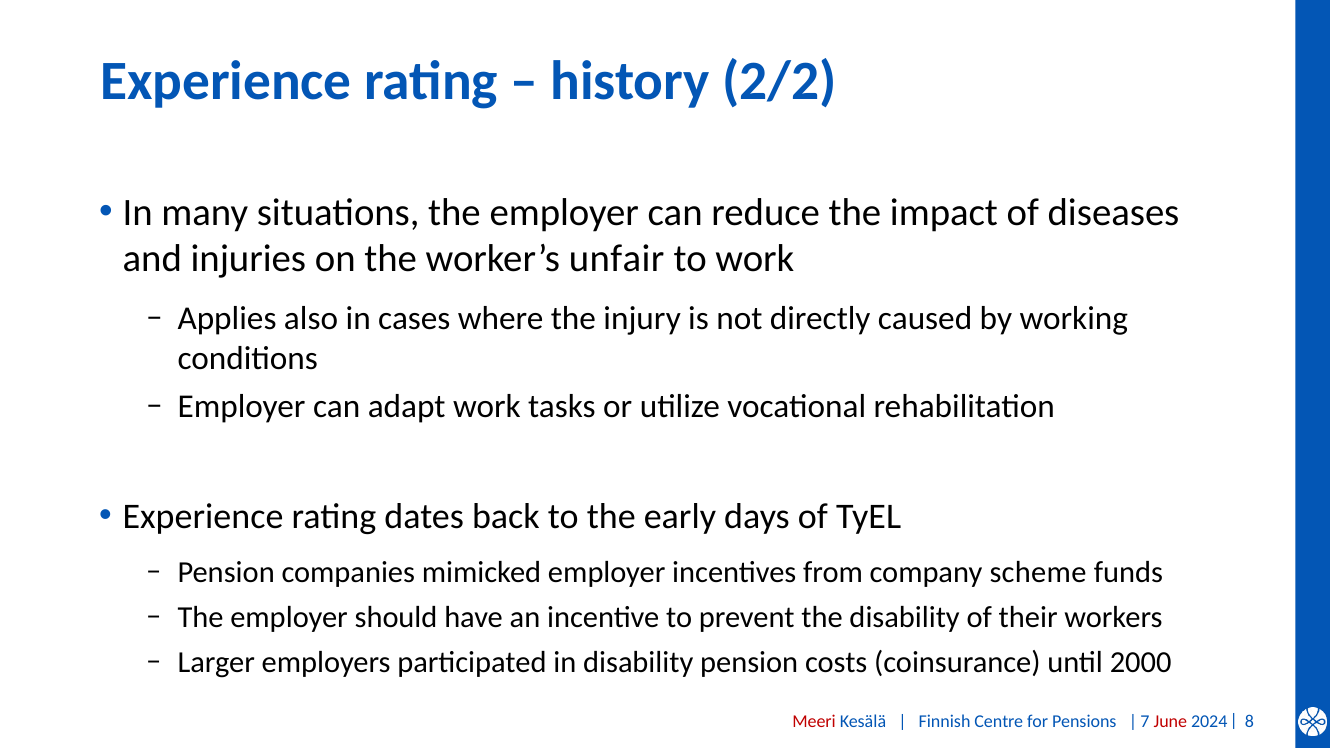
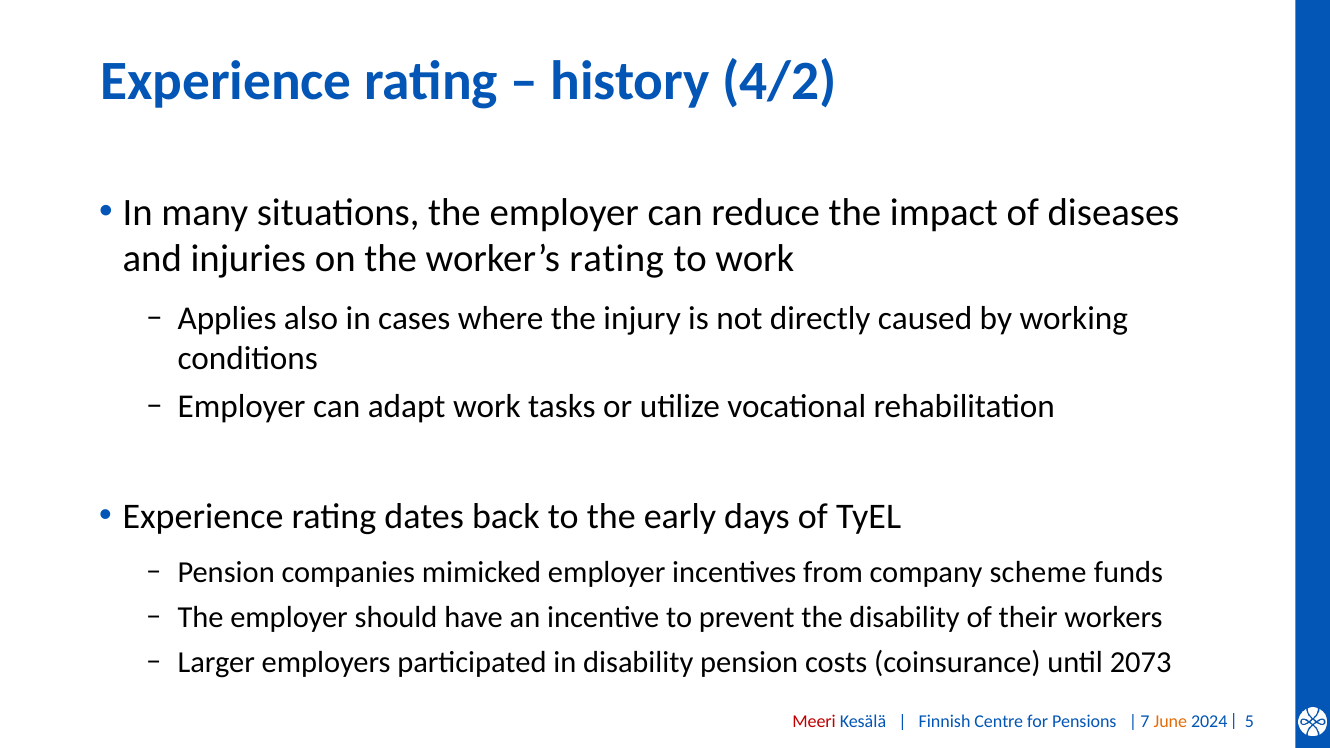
2/2: 2/2 -> 4/2
worker’s unfair: unfair -> rating
2000: 2000 -> 2073
8: 8 -> 5
June colour: red -> orange
